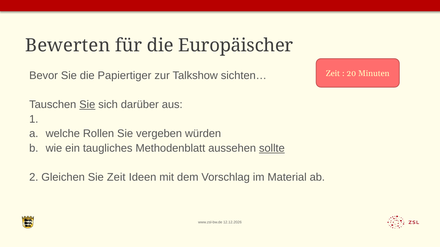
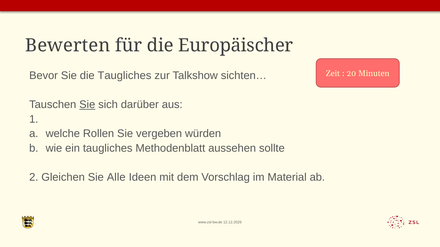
die Papiertiger: Papiertiger -> Taugliches
sollte underline: present -> none
Sie Zeit: Zeit -> Alle
